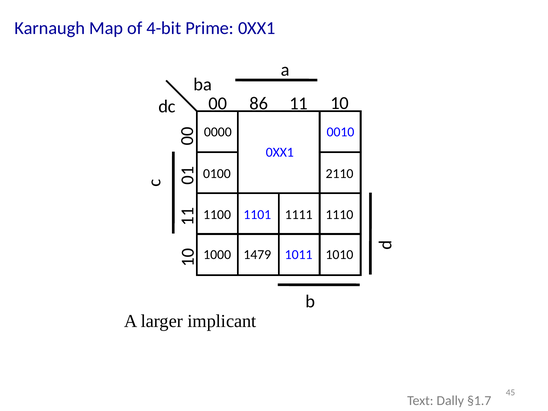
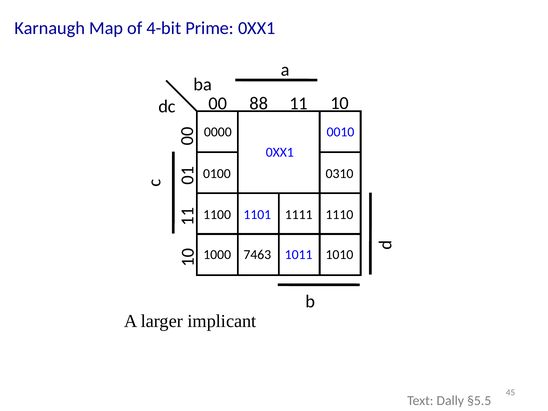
86: 86 -> 88
2110: 2110 -> 0310
1479: 1479 -> 7463
§1.7: §1.7 -> §5.5
